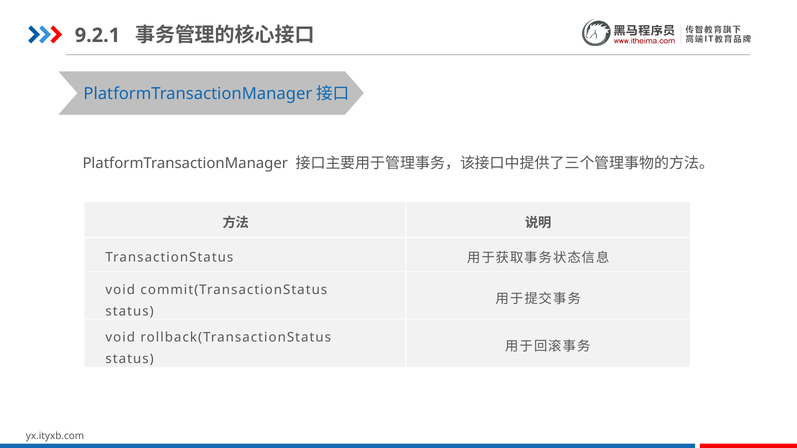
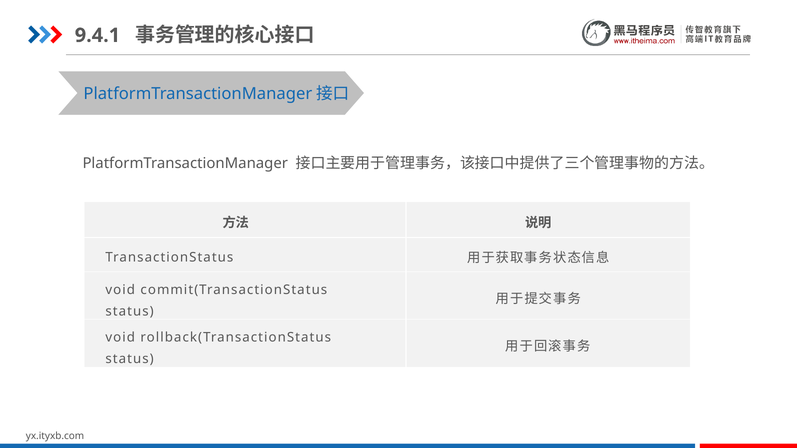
9.2.1: 9.2.1 -> 9.4.1
